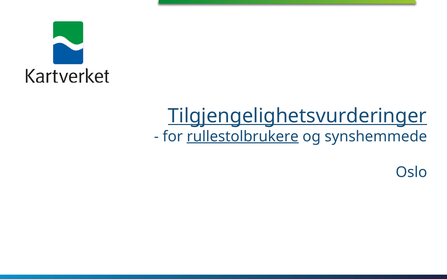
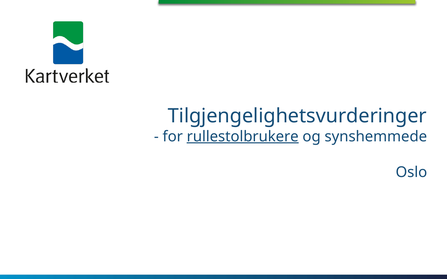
Tilgjengelighetsvurderinger underline: present -> none
